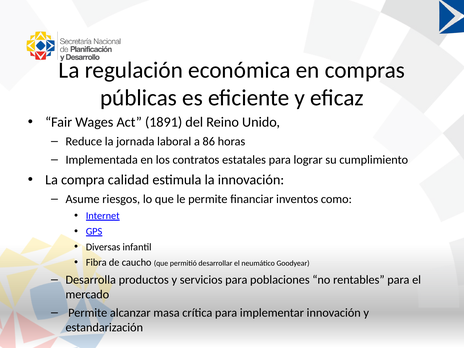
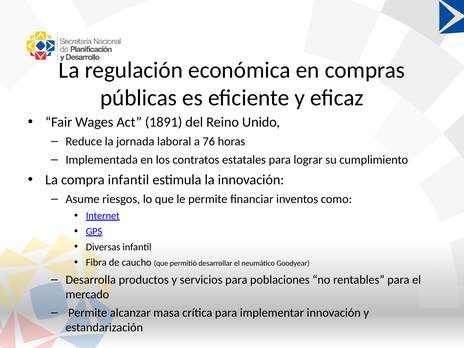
86: 86 -> 76
compra calidad: calidad -> infantil
